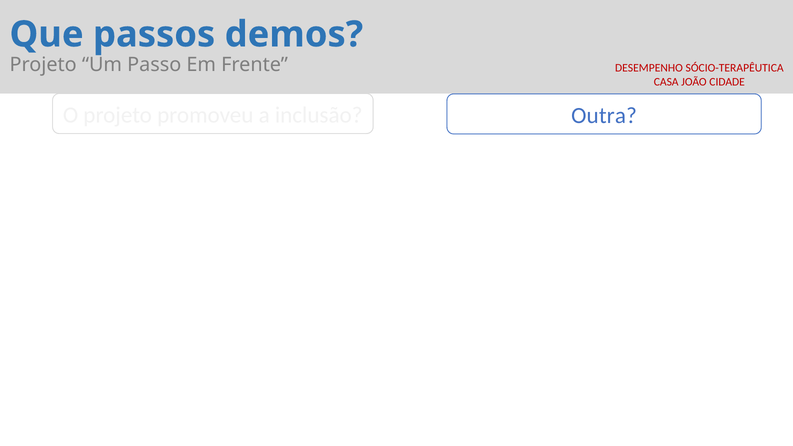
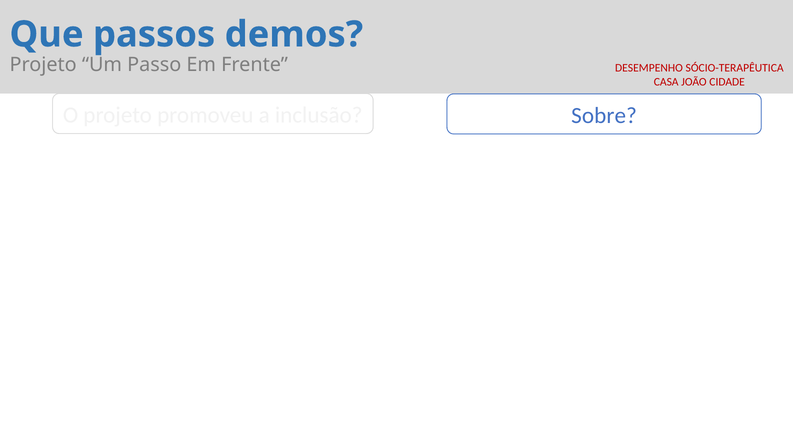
Outra: Outra -> Sobre
